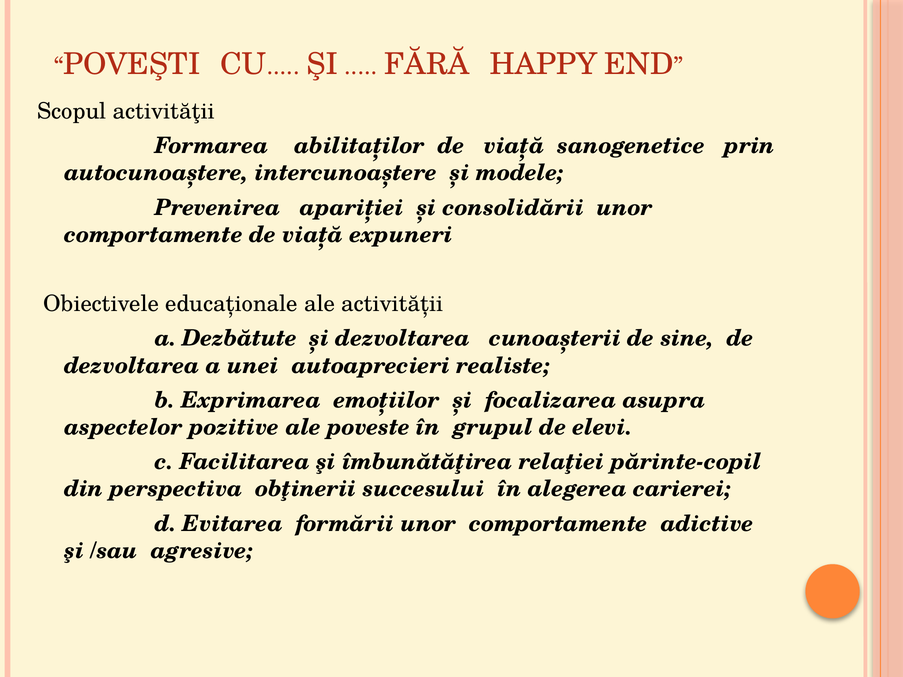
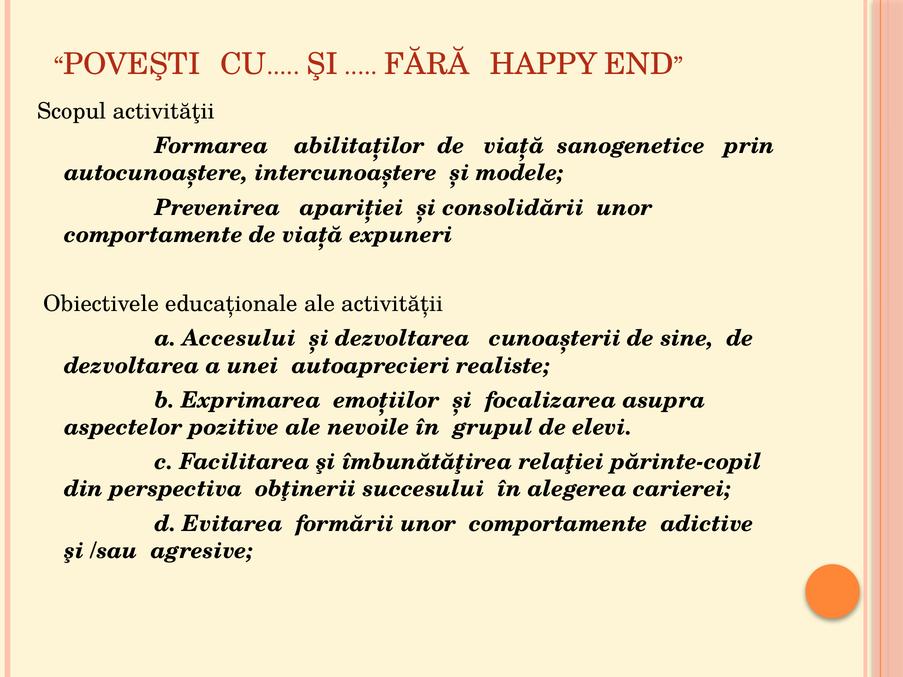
Dezbătute: Dezbătute -> Accesului
poveste: poveste -> nevoile
